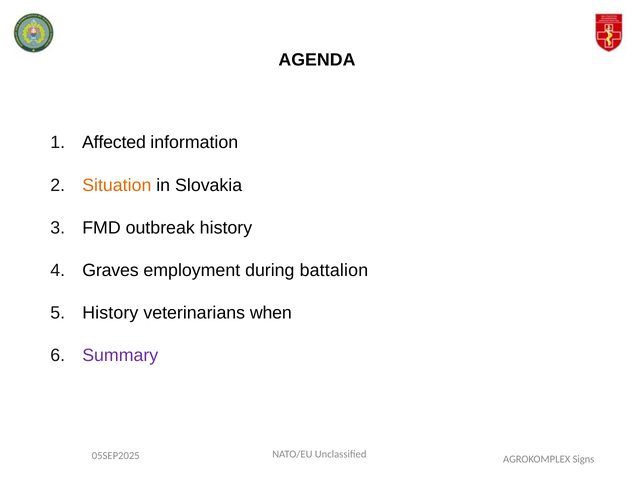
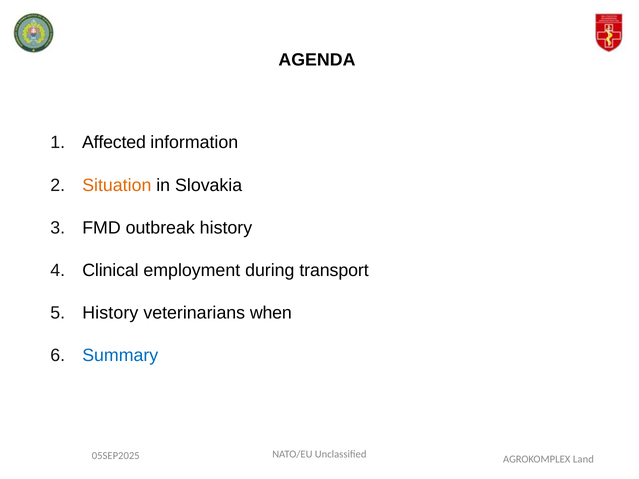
Graves: Graves -> Clinical
battalion: battalion -> transport
Summary colour: purple -> blue
Signs: Signs -> Land
